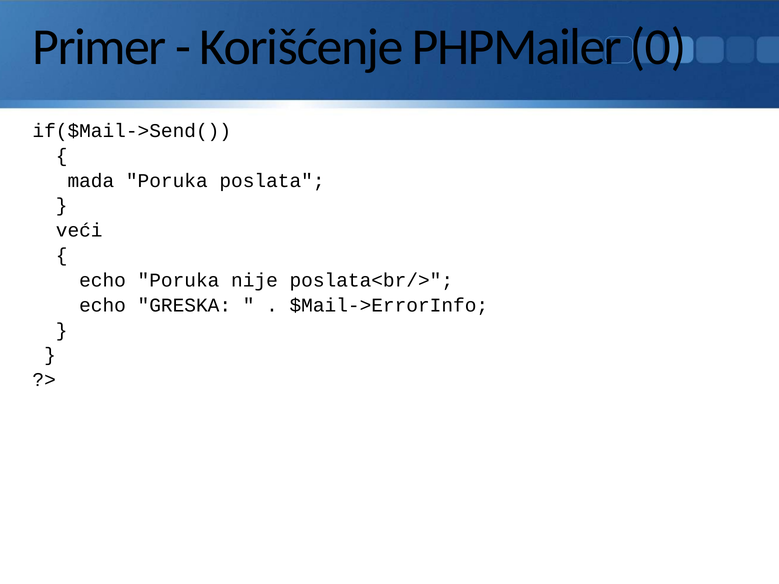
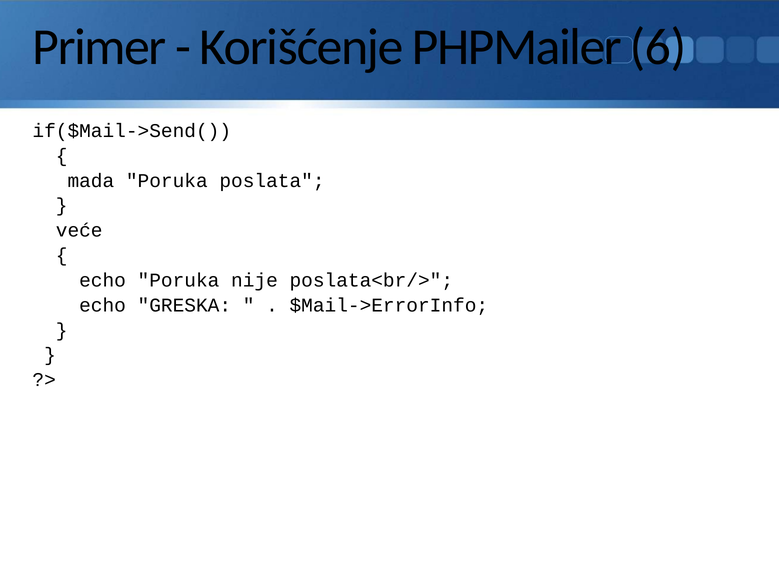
0: 0 -> 6
veći: veći -> veće
